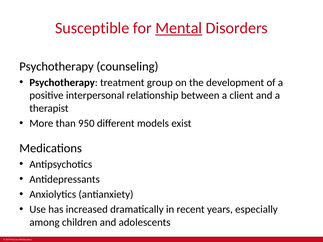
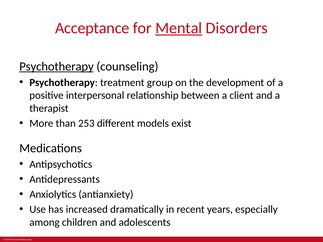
Susceptible: Susceptible -> Acceptance
Psychotherapy at (57, 67) underline: none -> present
950: 950 -> 253
